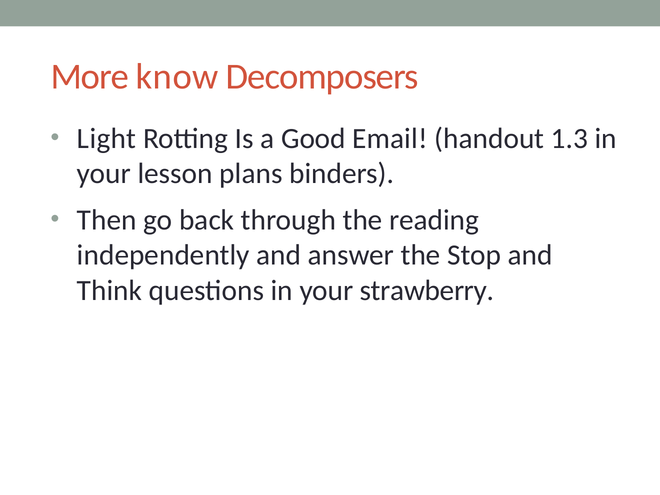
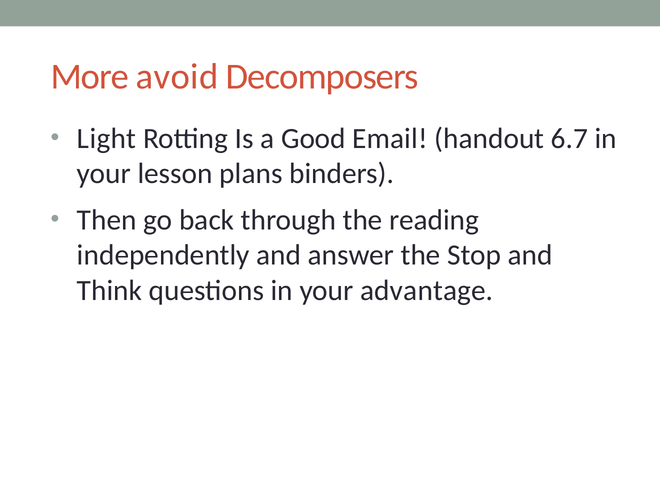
know: know -> avoid
1.3: 1.3 -> 6.7
strawberry: strawberry -> advantage
